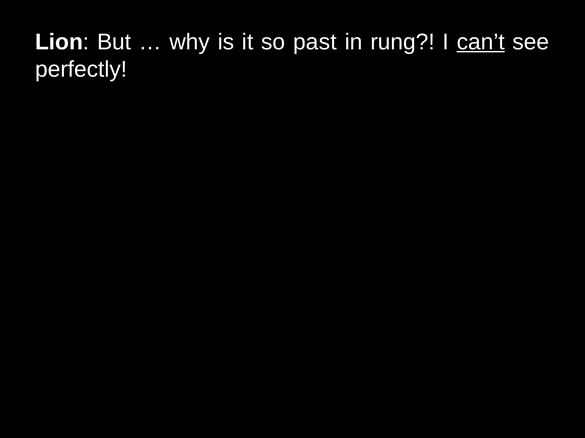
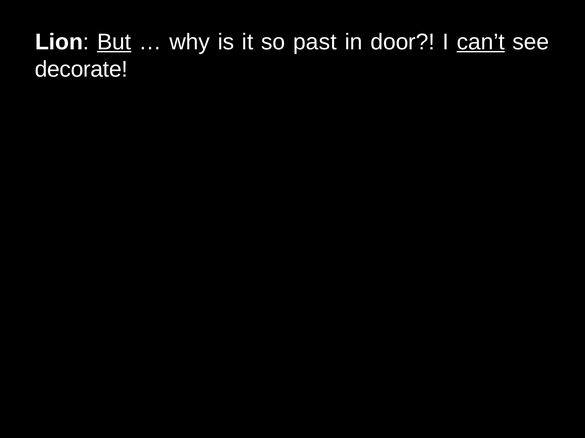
But underline: none -> present
rung: rung -> door
perfectly: perfectly -> decorate
